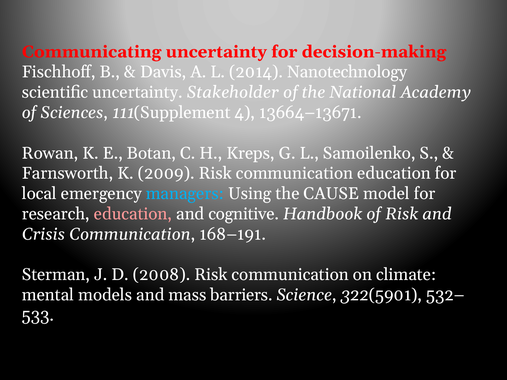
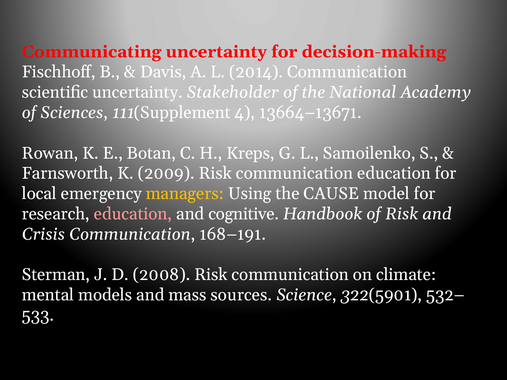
2014 Nanotechnology: Nanotechnology -> Communication
managers colour: light blue -> yellow
barriers: barriers -> sources
